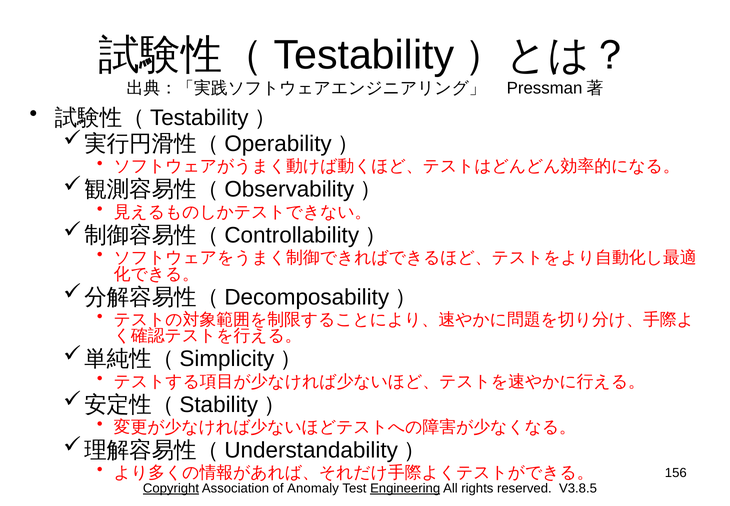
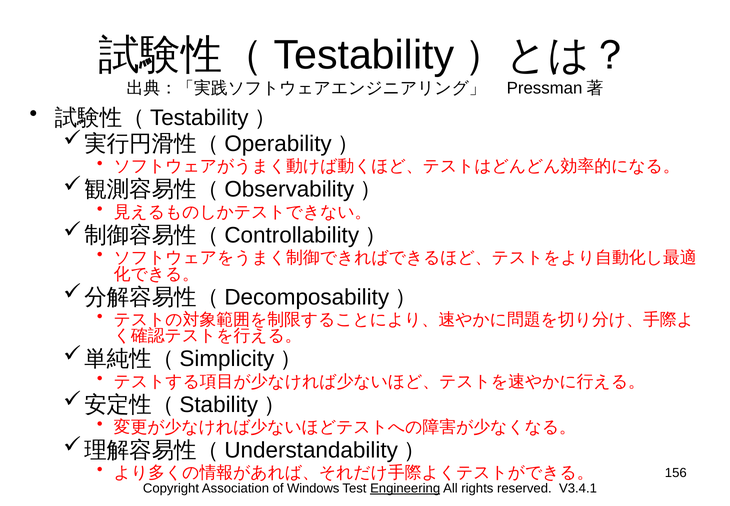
Copyright underline: present -> none
Anomaly: Anomaly -> Windows
V3.8.5: V3.8.5 -> V3.4.1
